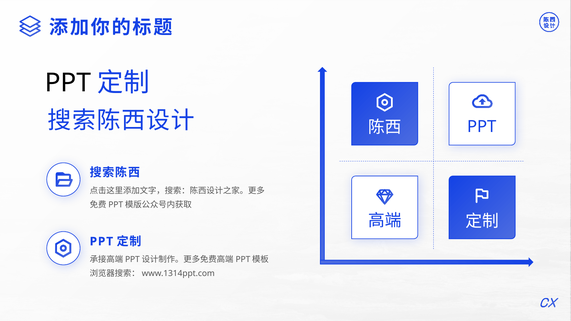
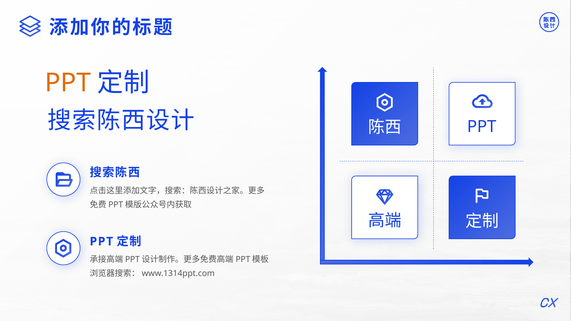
PPT at (68, 83) colour: black -> orange
